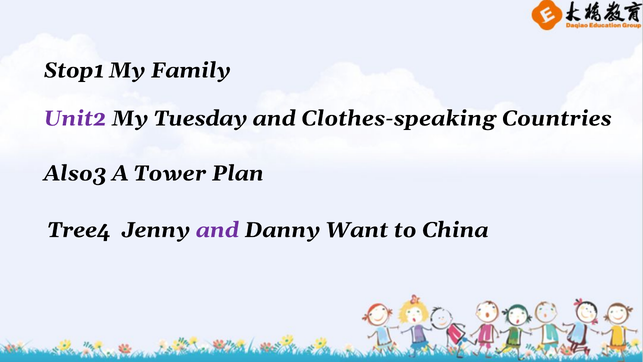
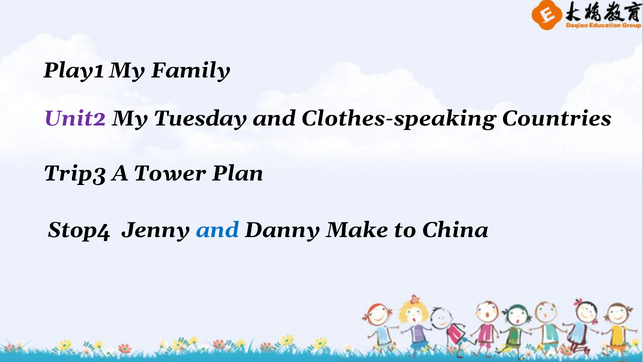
Stop1: Stop1 -> Play1
Also3: Also3 -> Trip3
Tree4: Tree4 -> Stop4
and at (217, 230) colour: purple -> blue
Want: Want -> Make
